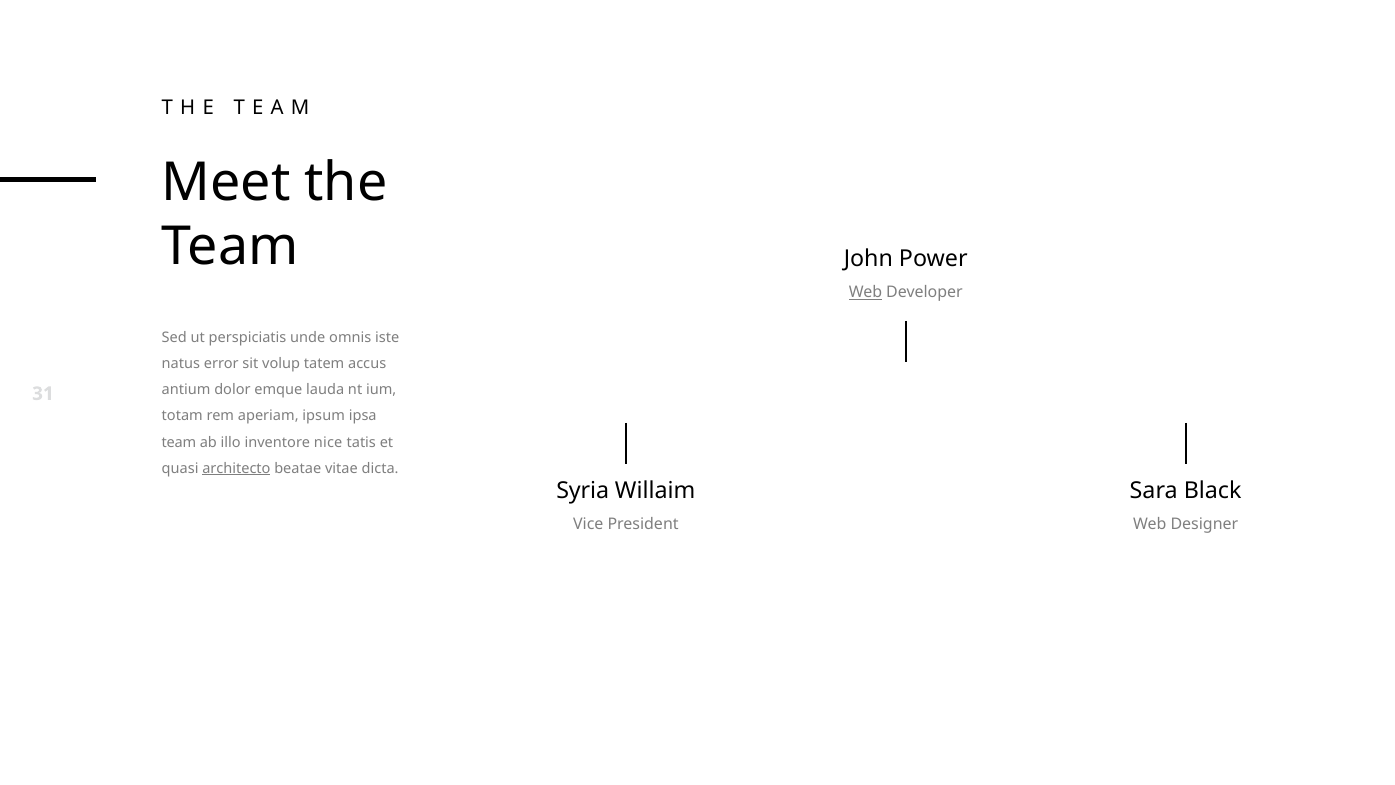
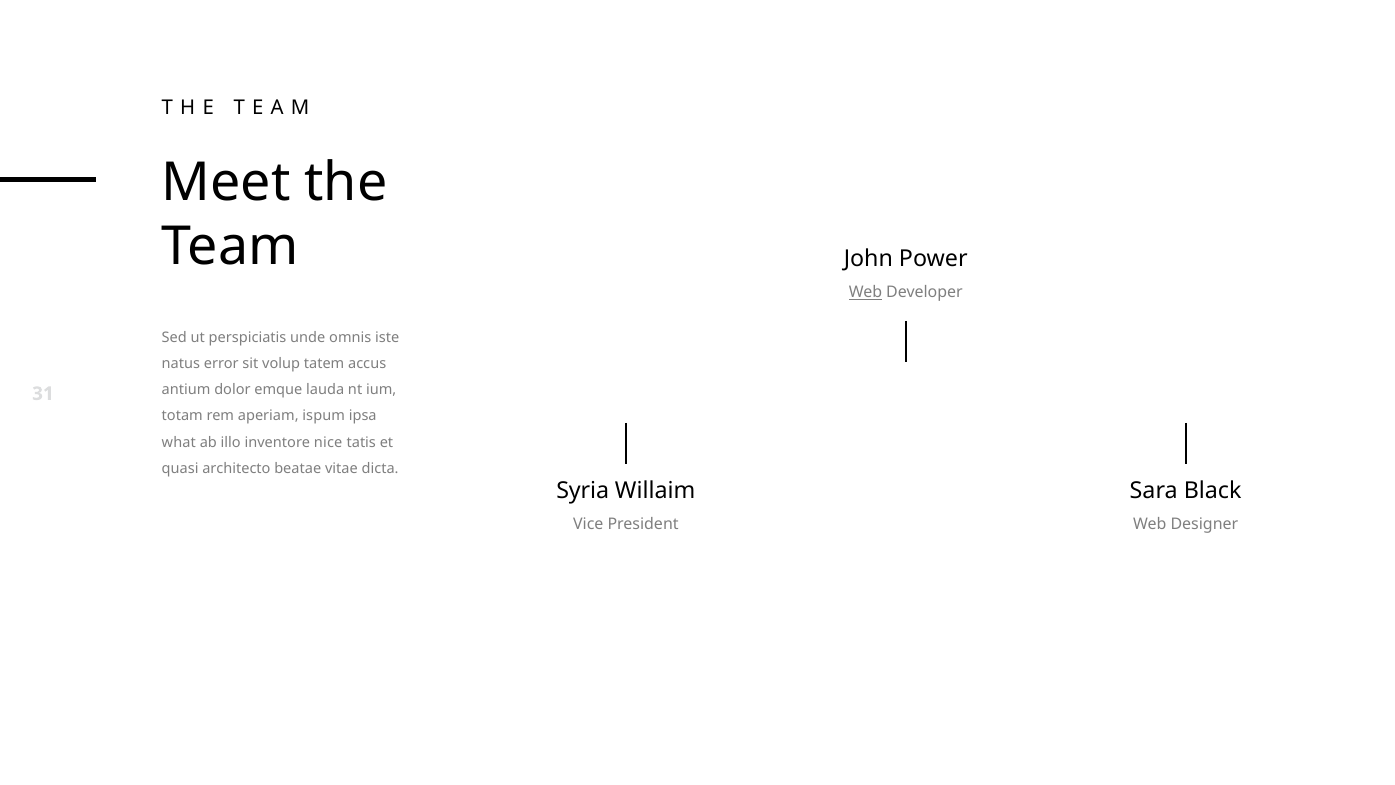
ipsum: ipsum -> ispum
team at (179, 442): team -> what
architecto underline: present -> none
